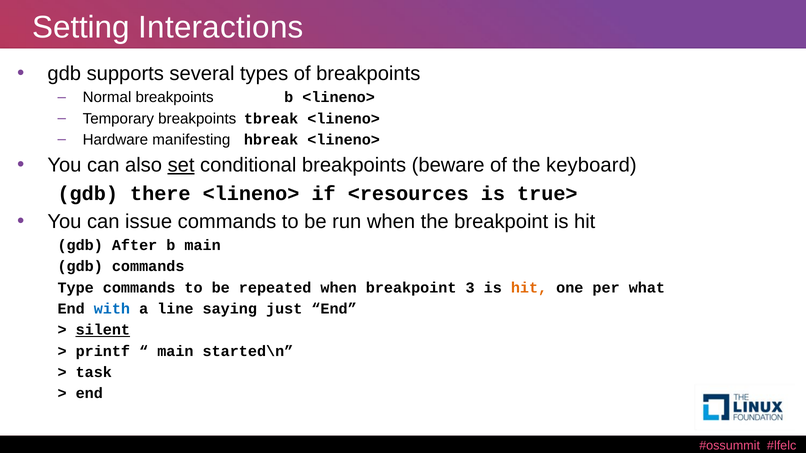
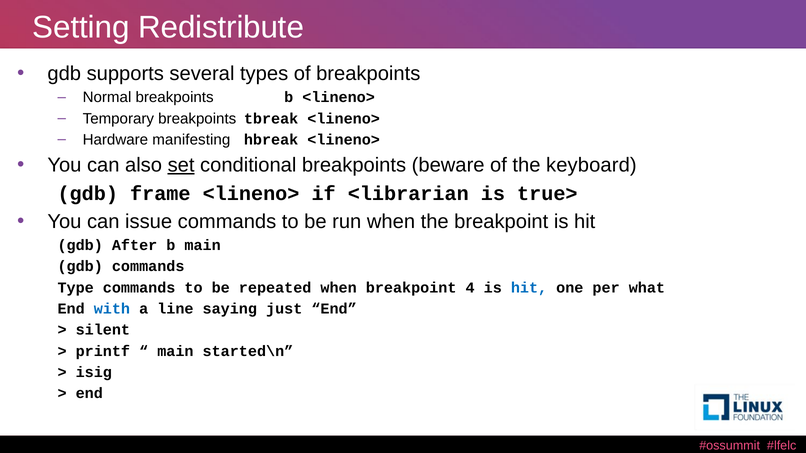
Interactions: Interactions -> Redistribute
there: there -> frame
<resources: <resources -> <librarian
3: 3 -> 4
hit at (529, 288) colour: orange -> blue
silent underline: present -> none
task: task -> isig
